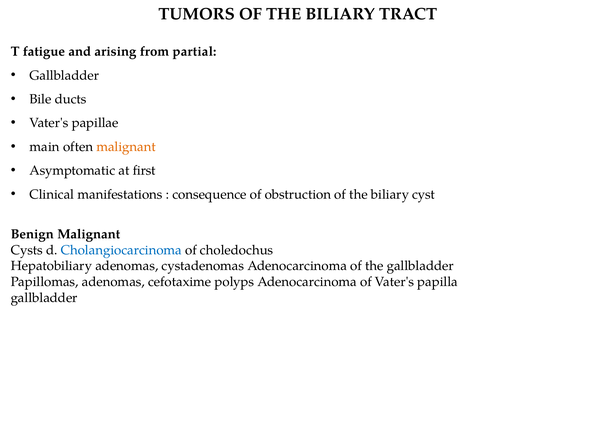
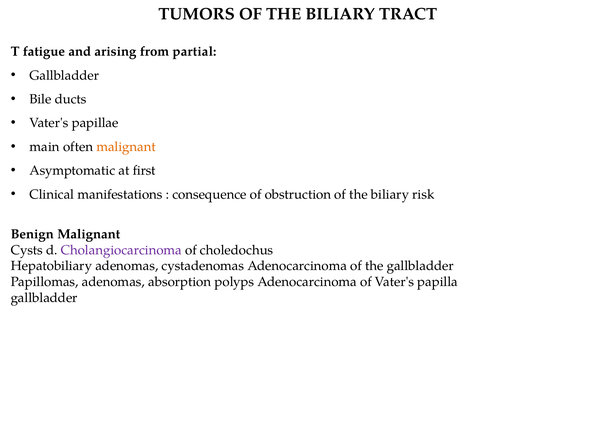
cyst: cyst -> risk
Cholangiocarcinoma colour: blue -> purple
cefotaxime: cefotaxime -> absorption
